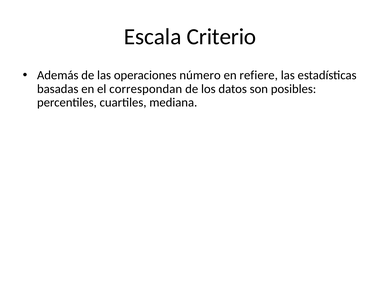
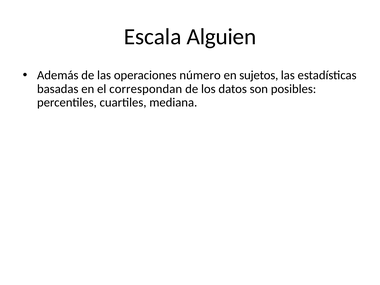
Criterio: Criterio -> Alguien
refiere: refiere -> sujetos
